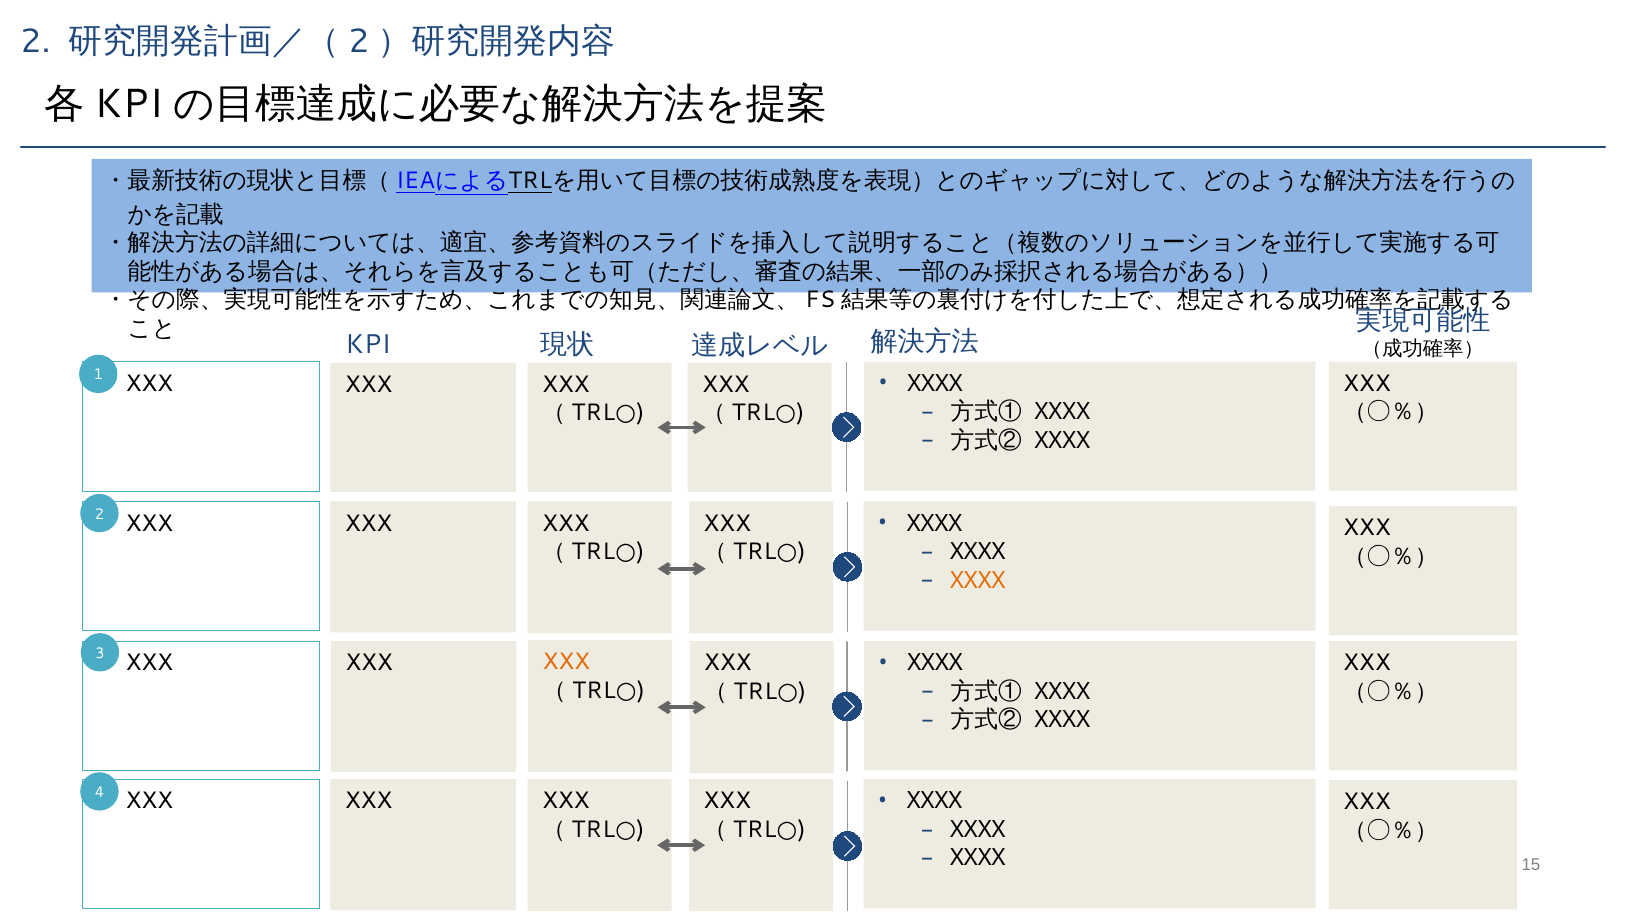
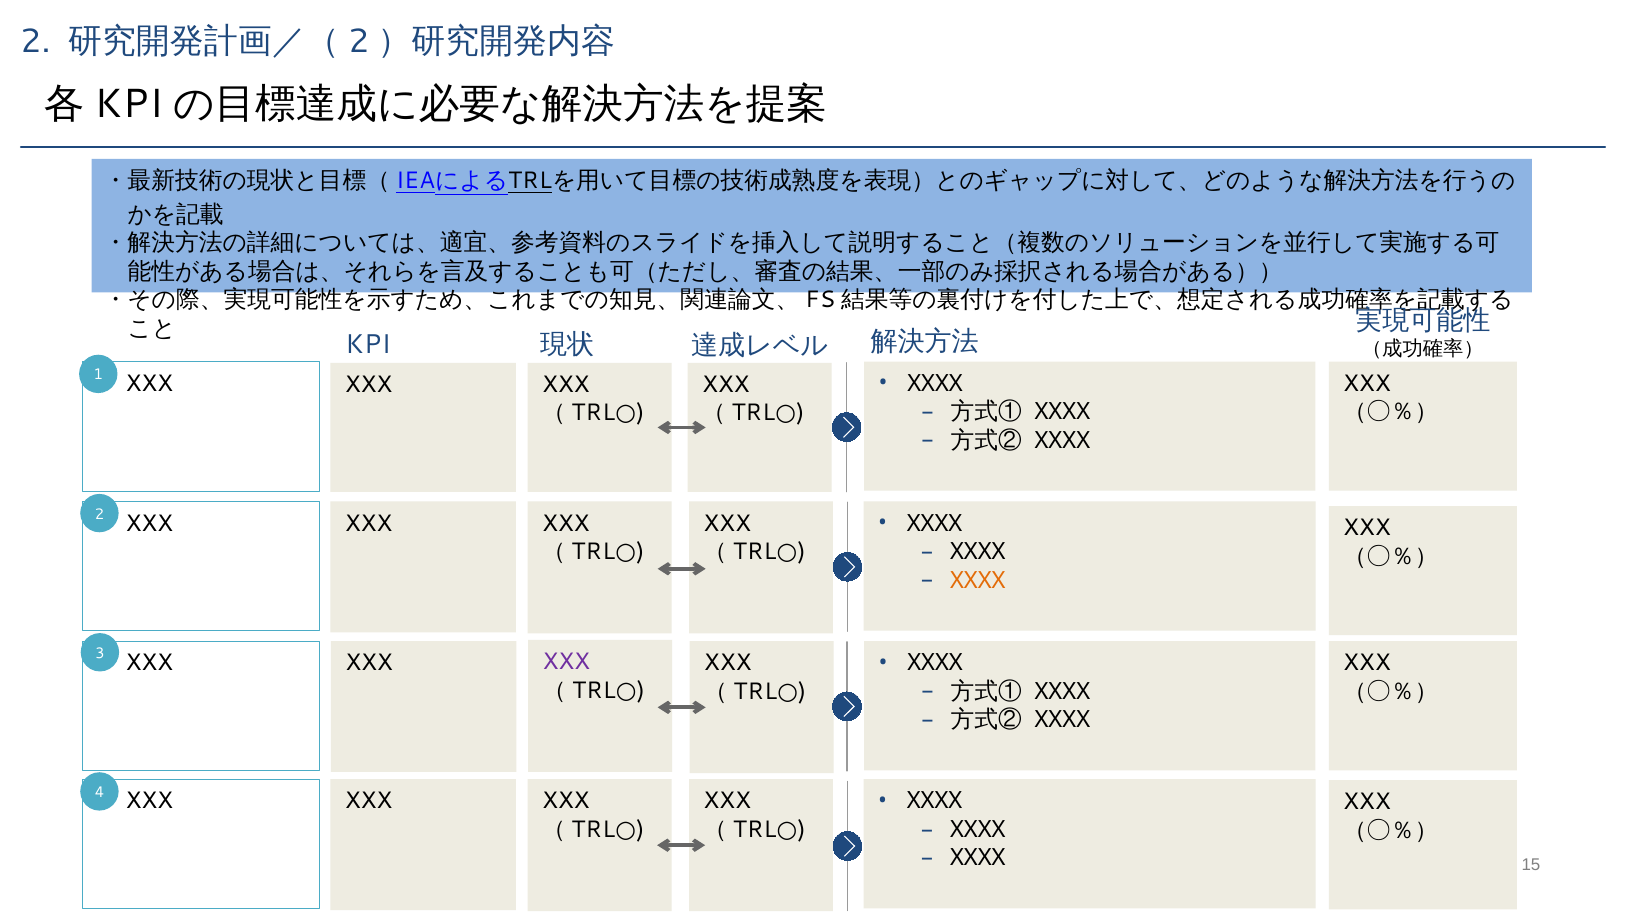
XXX at (566, 662) colour: orange -> purple
